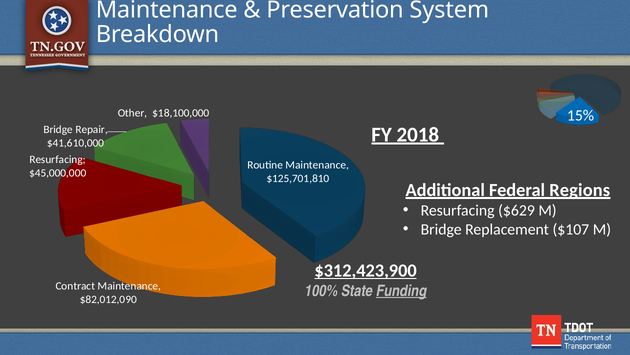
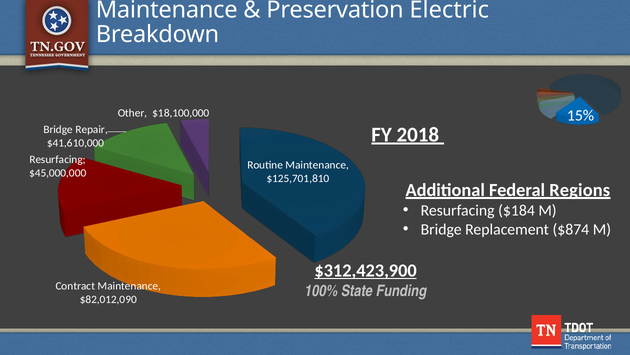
System: System -> Electric
$629: $629 -> $184
$107: $107 -> $874
Funding underline: present -> none
